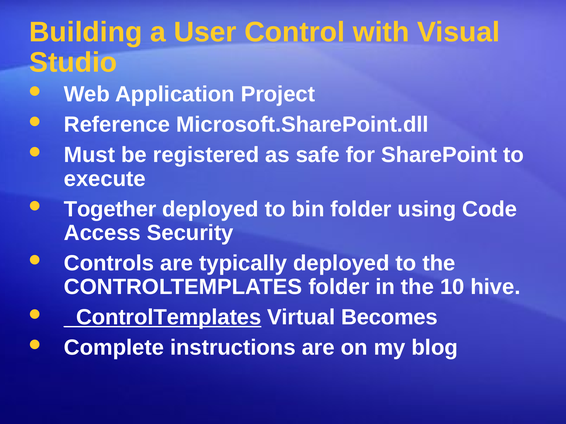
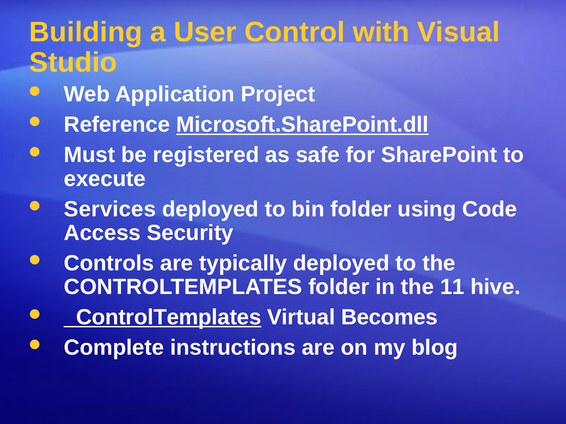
Microsoft.SharePoint.dll underline: none -> present
Together: Together -> Services
10: 10 -> 11
